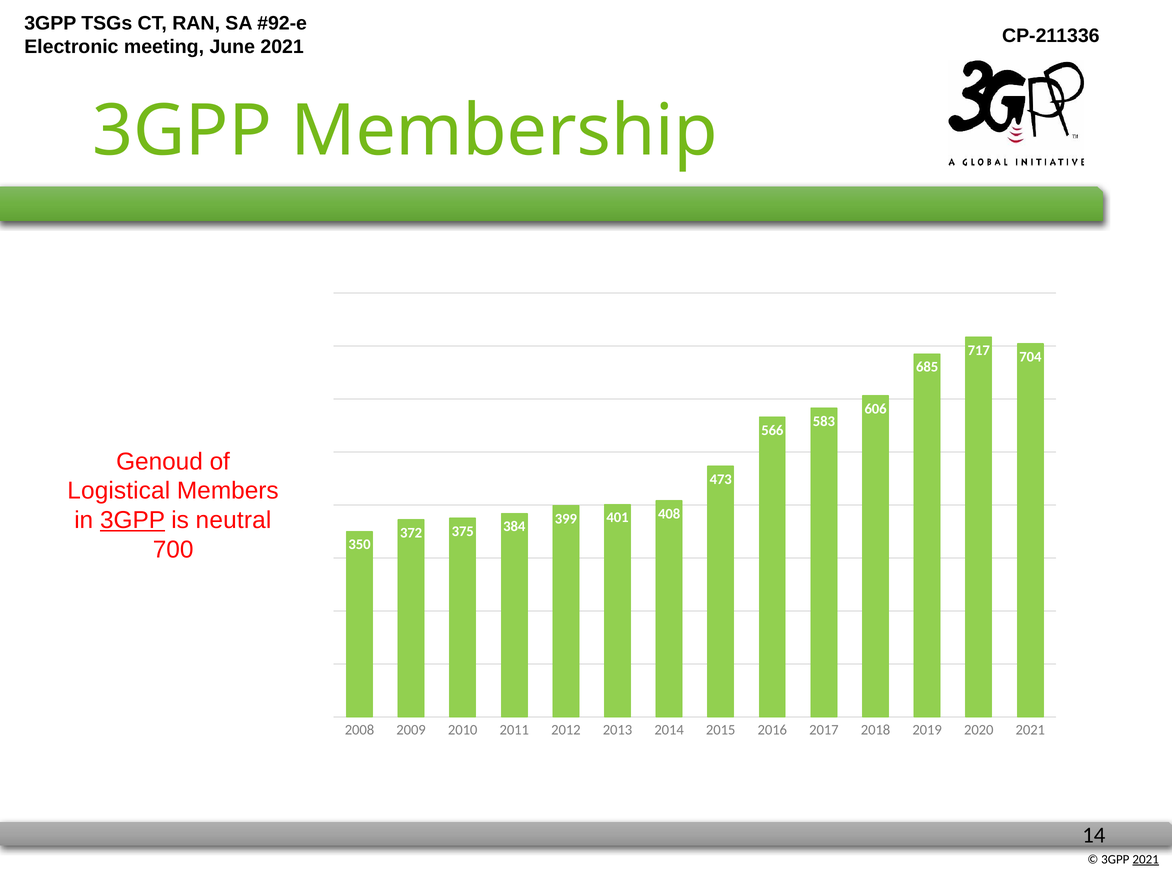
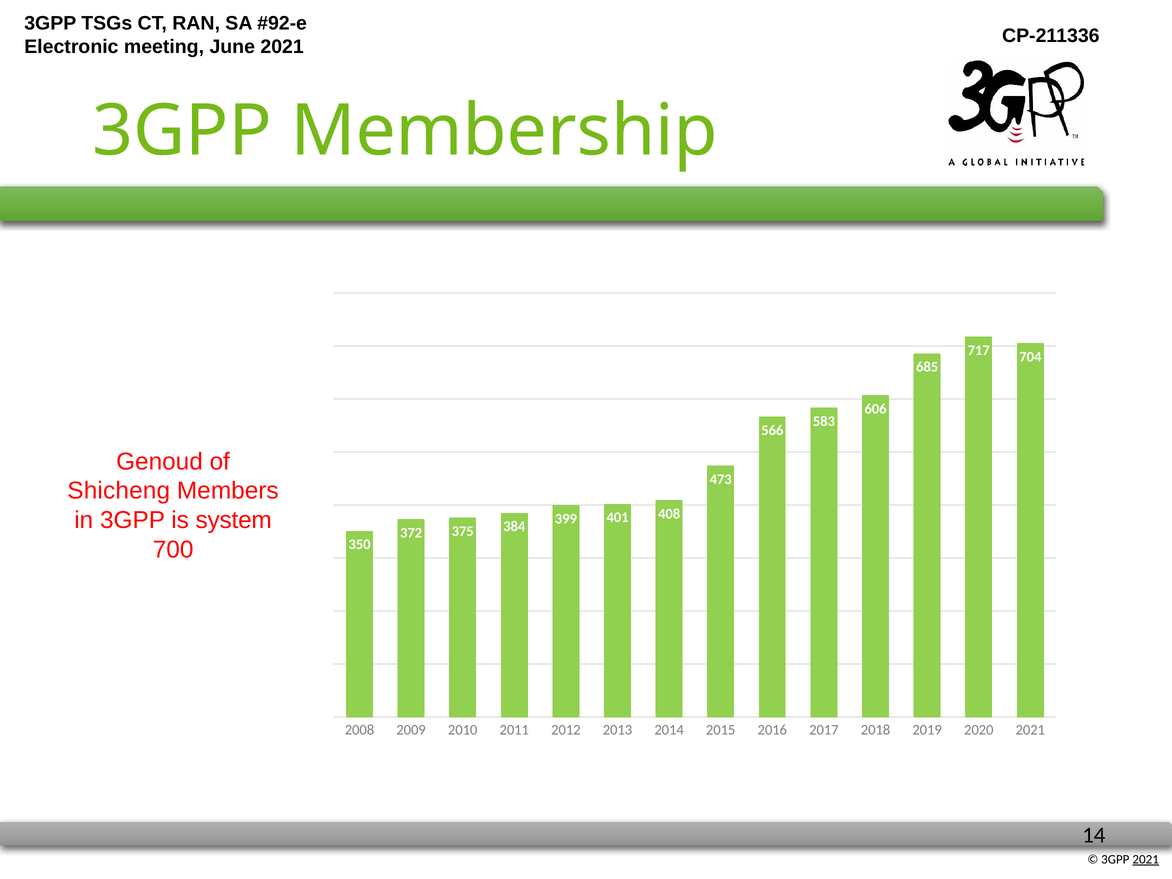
Logistical: Logistical -> Shicheng
3GPP at (133, 520) underline: present -> none
neutral: neutral -> system
